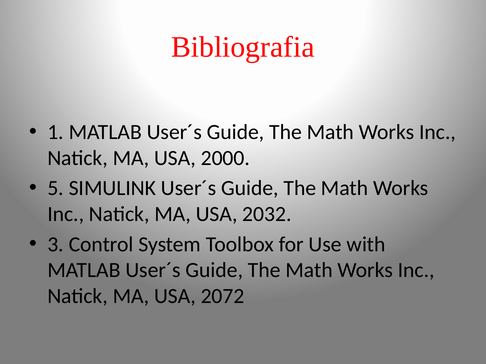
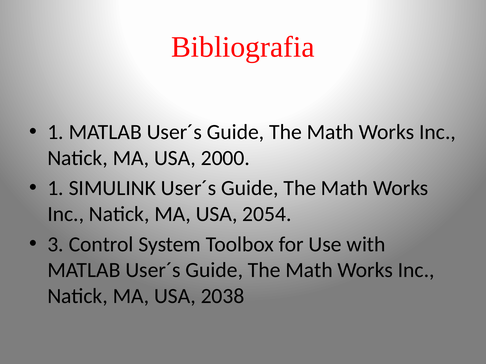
5 at (56, 188): 5 -> 1
2032: 2032 -> 2054
2072: 2072 -> 2038
